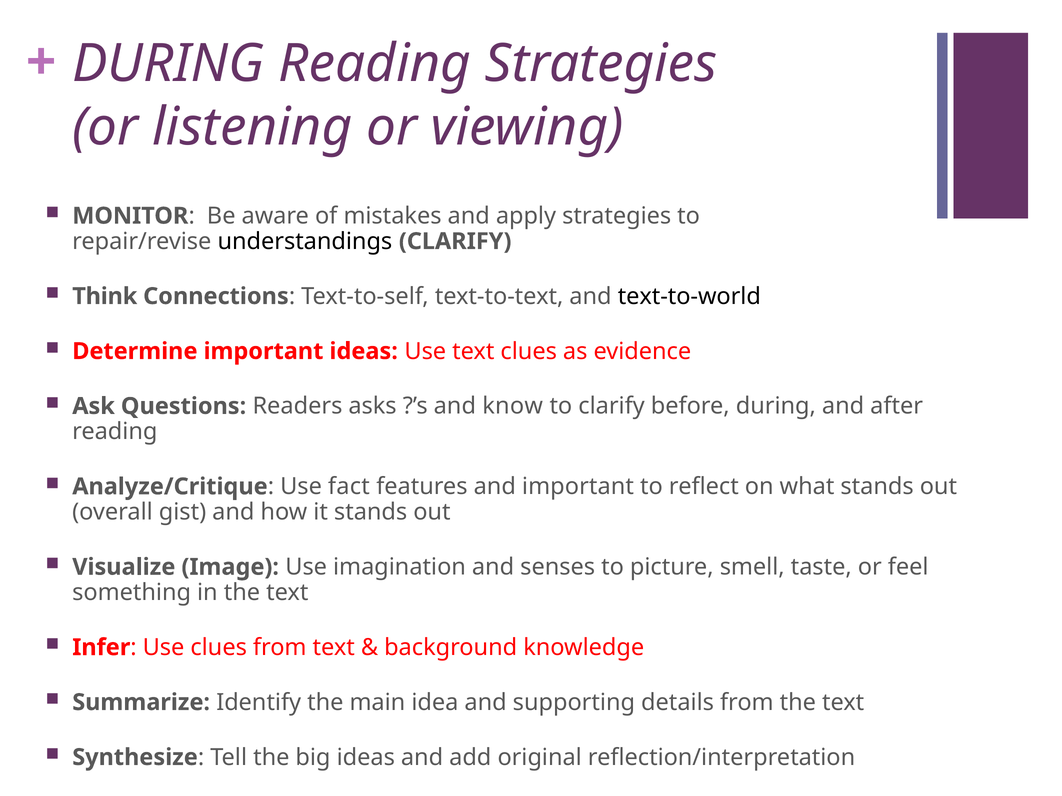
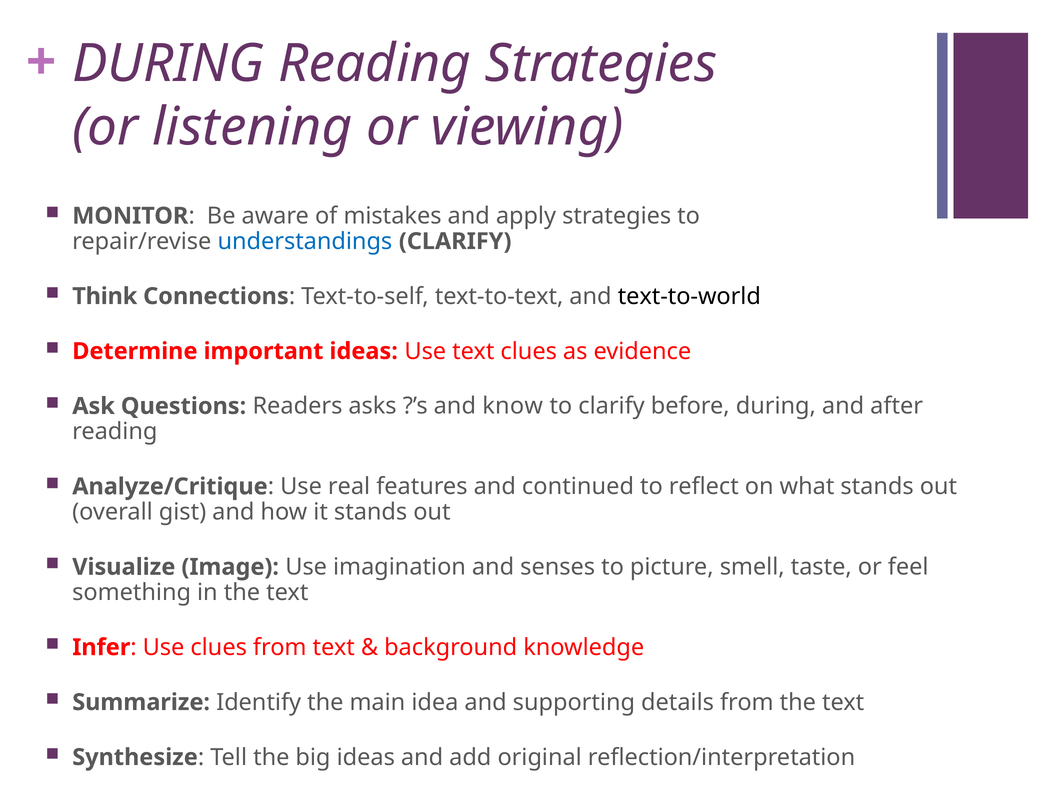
understandings colour: black -> blue
fact: fact -> real
and important: important -> continued
